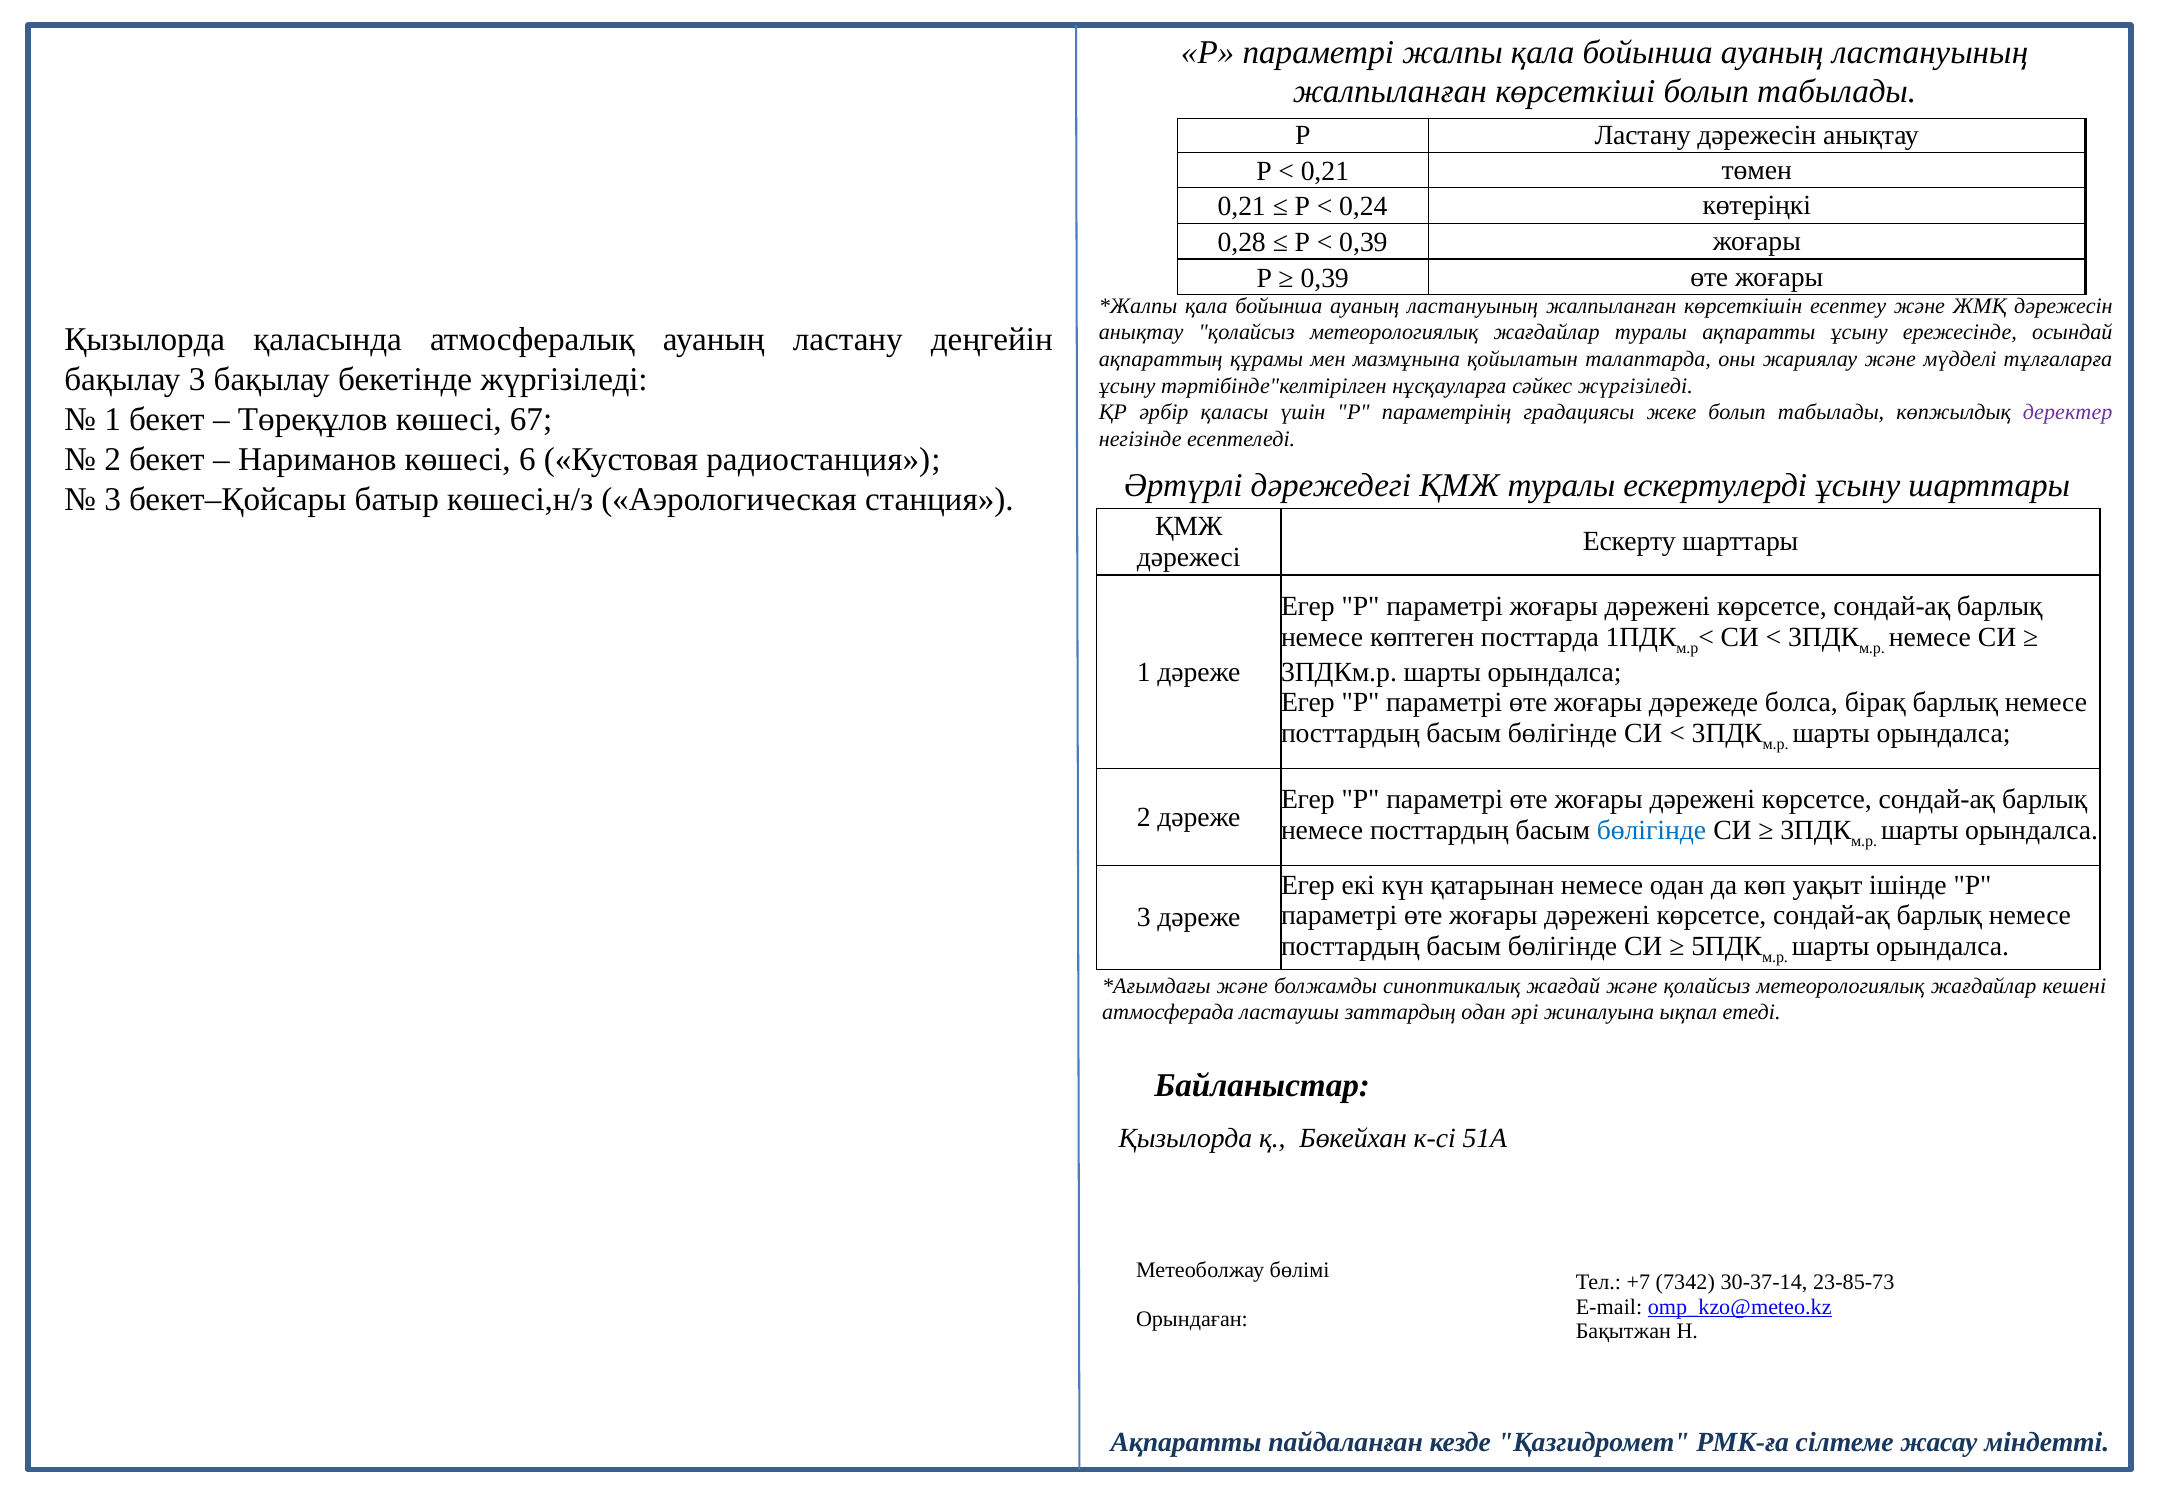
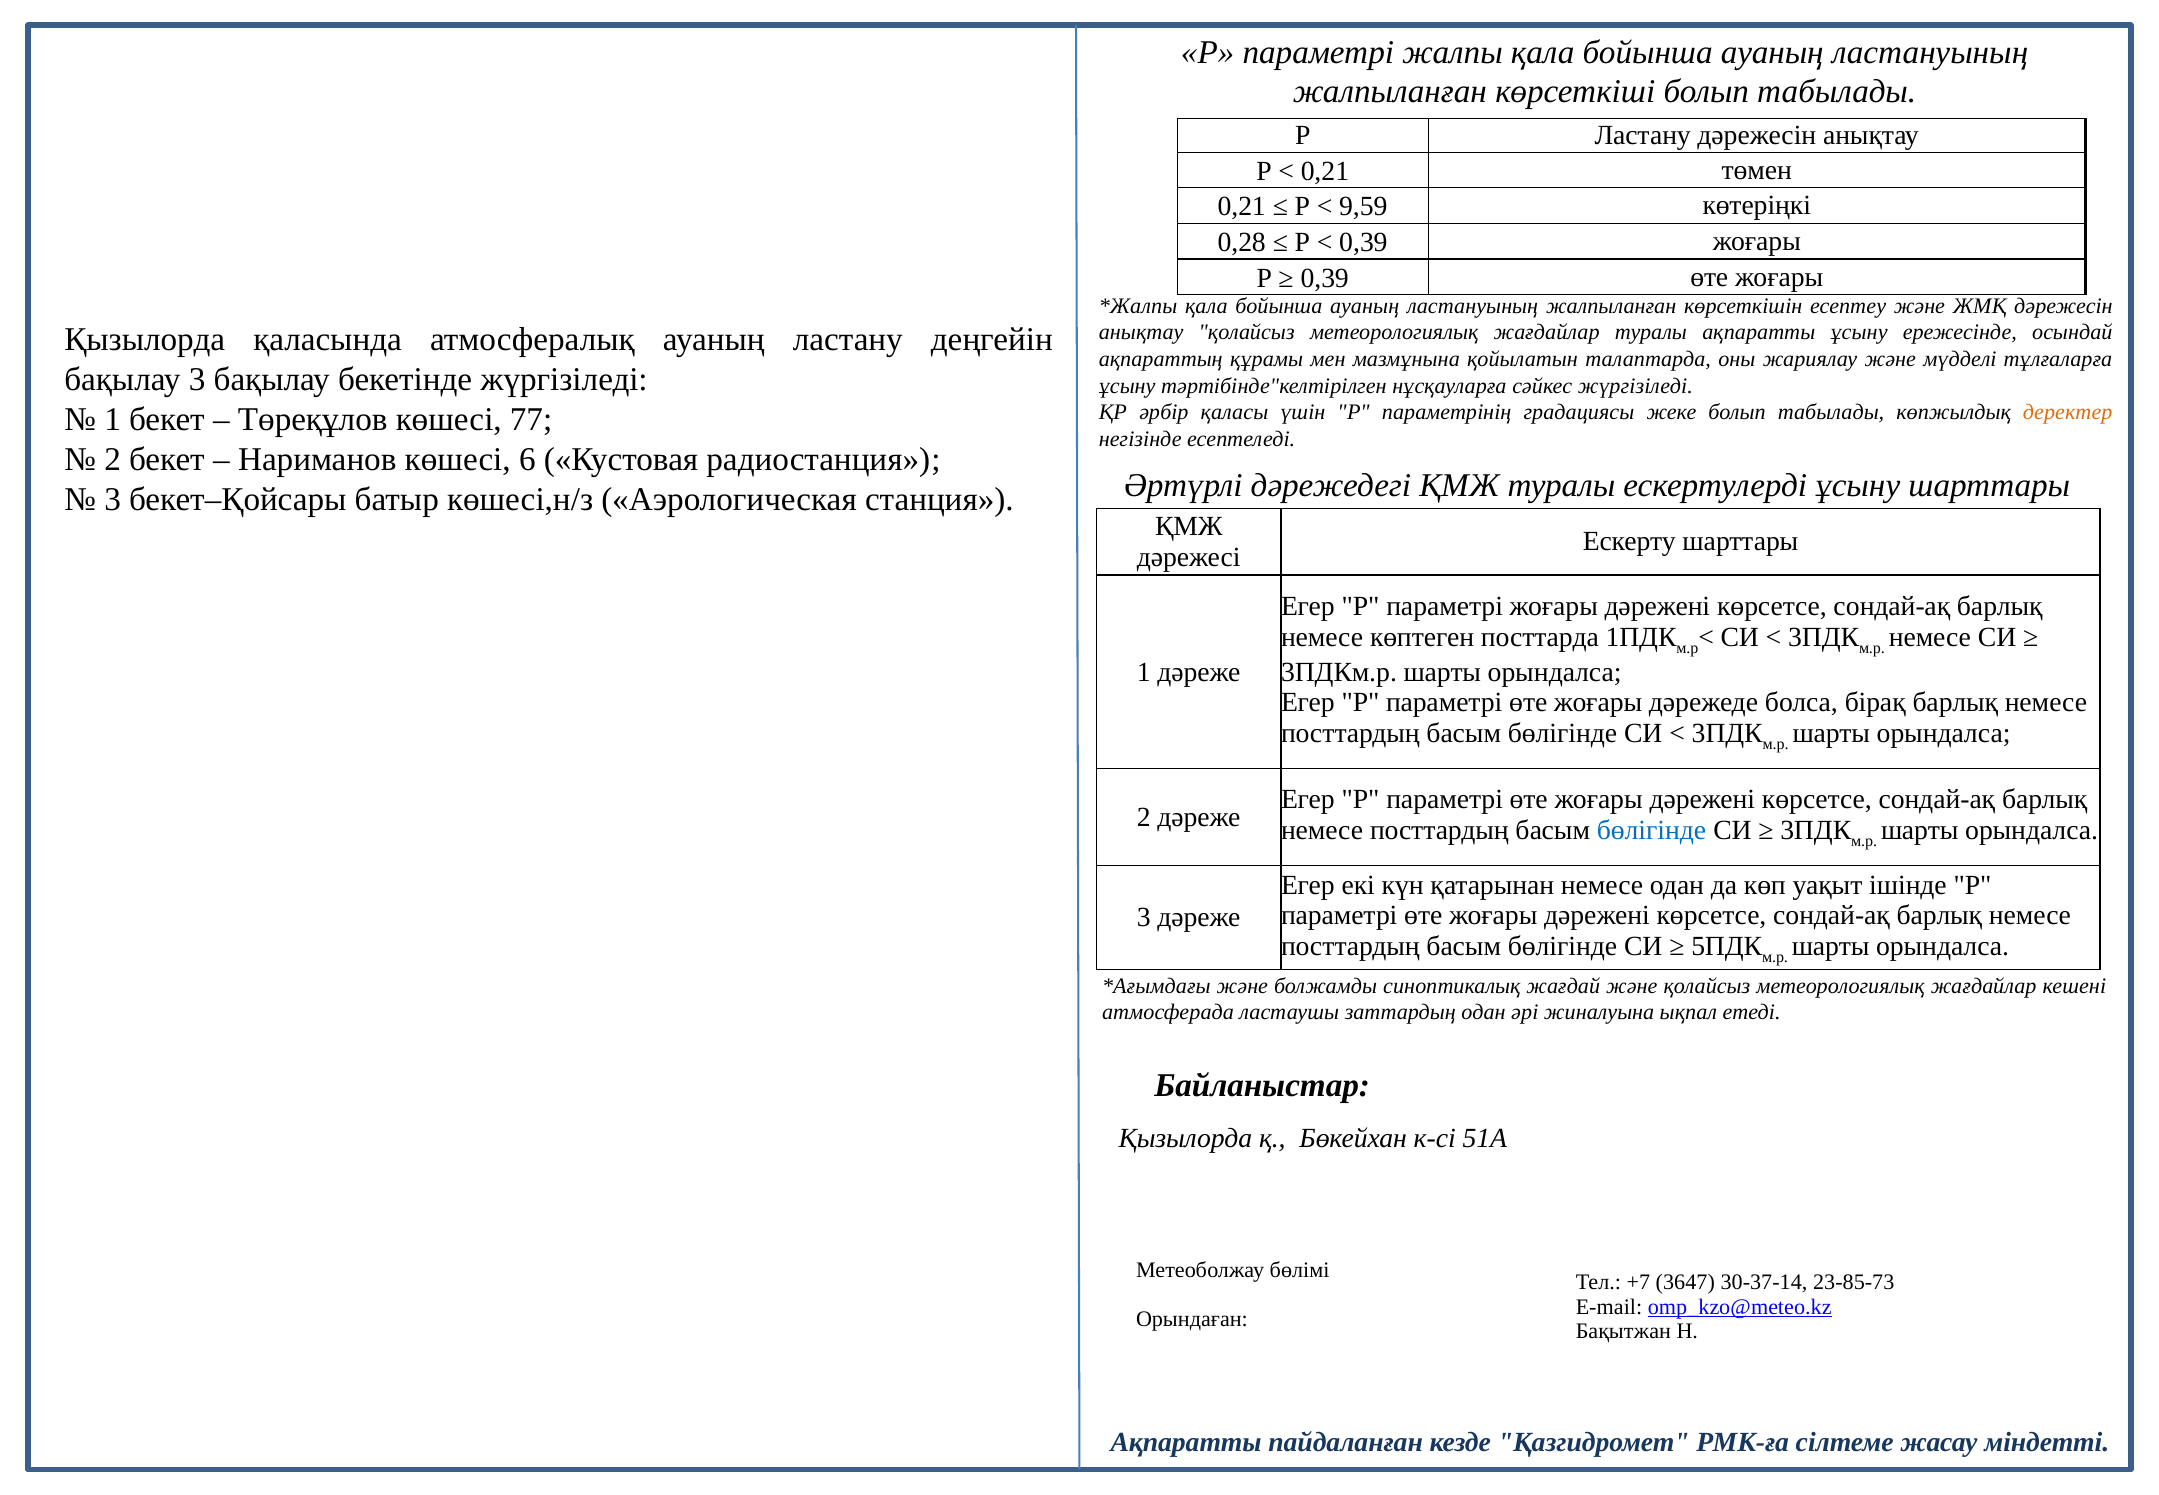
0,24: 0,24 -> 9,59
деректер colour: purple -> orange
67: 67 -> 77
7342: 7342 -> 3647
